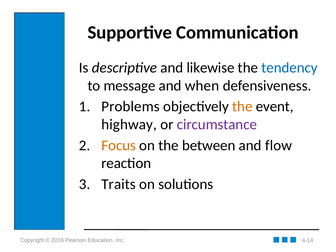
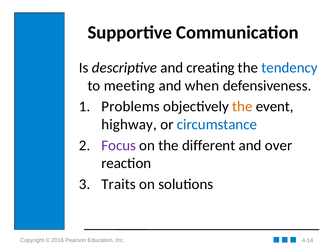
likewise: likewise -> creating
message: message -> meeting
circumstance colour: purple -> blue
Focus colour: orange -> purple
between: between -> different
flow: flow -> over
